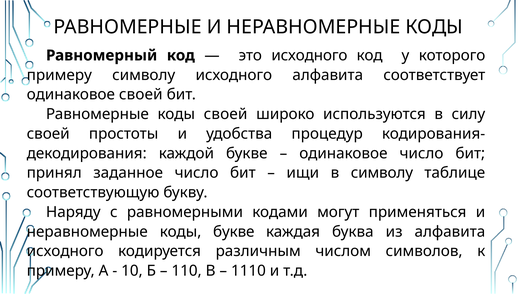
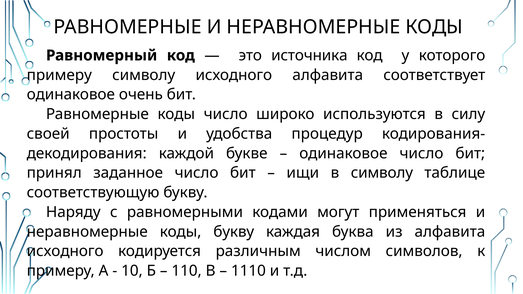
это исходного: исходного -> источника
одинаковое своей: своей -> очень
коды своей: своей -> число
коды букве: букве -> букву
